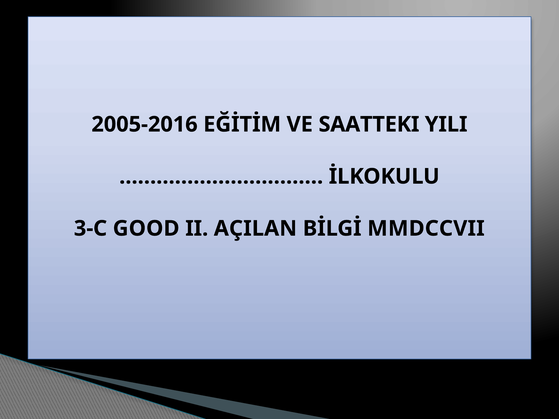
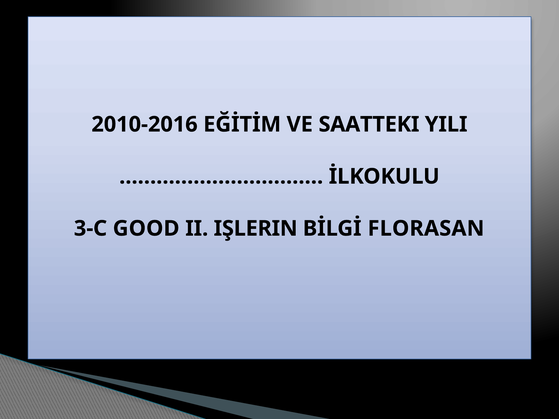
2005-2016: 2005-2016 -> 2010-2016
AÇILAN: AÇILAN -> IŞLERIN
MMDCCVII: MMDCCVII -> FLORASAN
